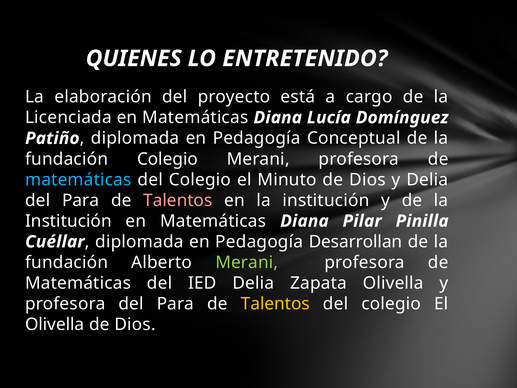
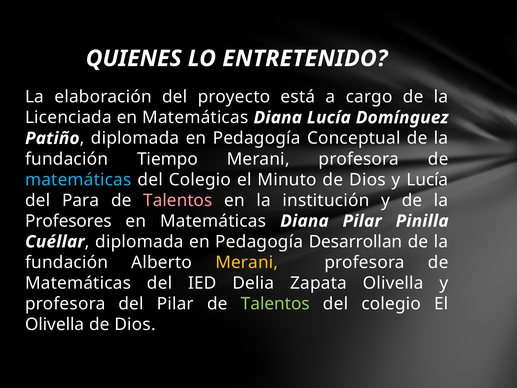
fundación Colegio: Colegio -> Tiempo
y Delia: Delia -> Lucía
Institución at (68, 221): Institución -> Profesores
Merani at (247, 262) colour: light green -> yellow
profesora del Para: Para -> Pilar
Talentos at (275, 304) colour: yellow -> light green
